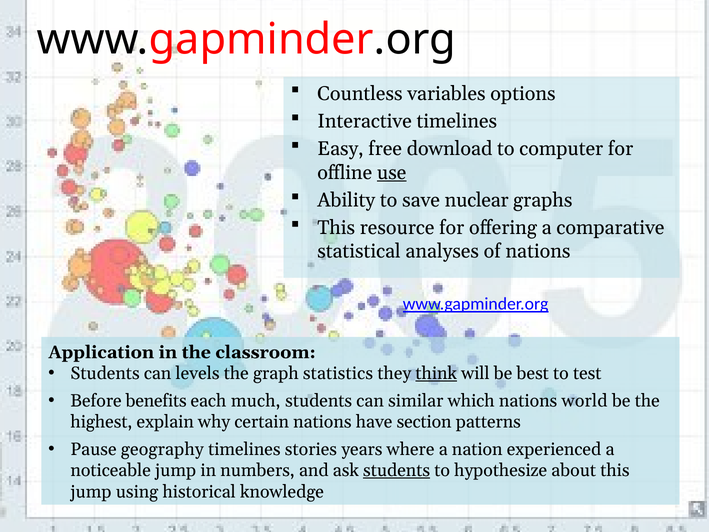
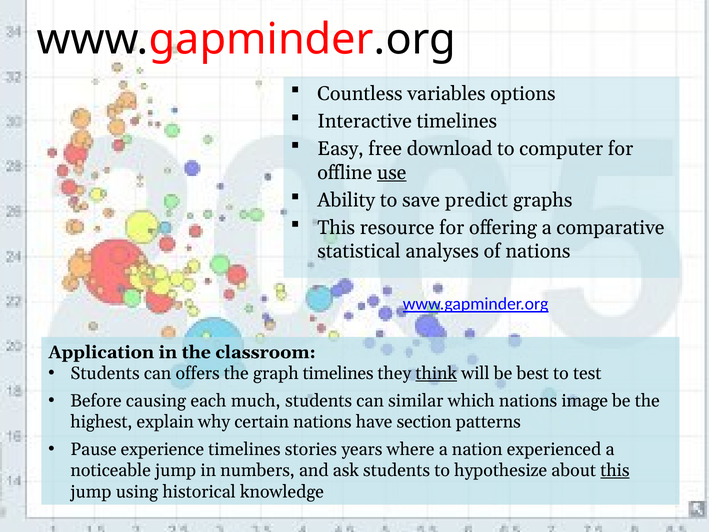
nuclear: nuclear -> predict
levels: levels -> offers
graph statistics: statistics -> timelines
benefits: benefits -> causing
world: world -> image
geography: geography -> experience
students at (397, 470) underline: present -> none
this at (615, 470) underline: none -> present
